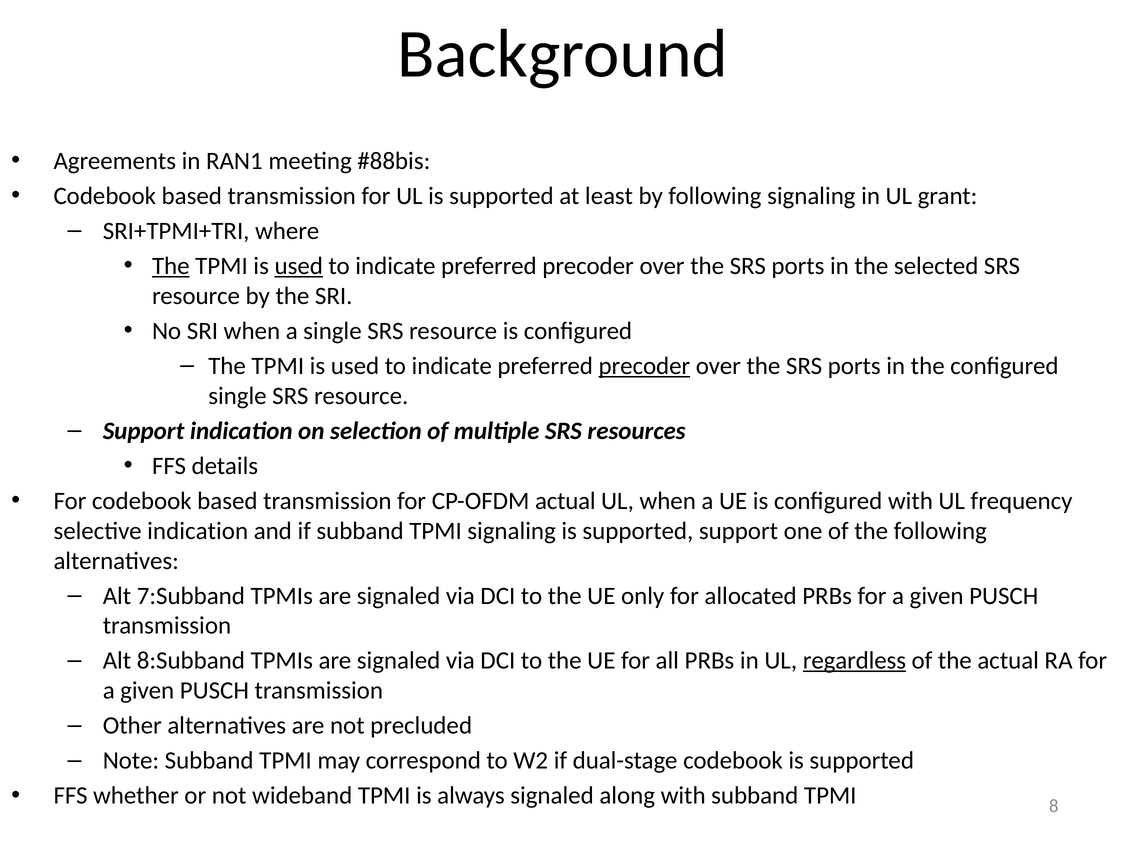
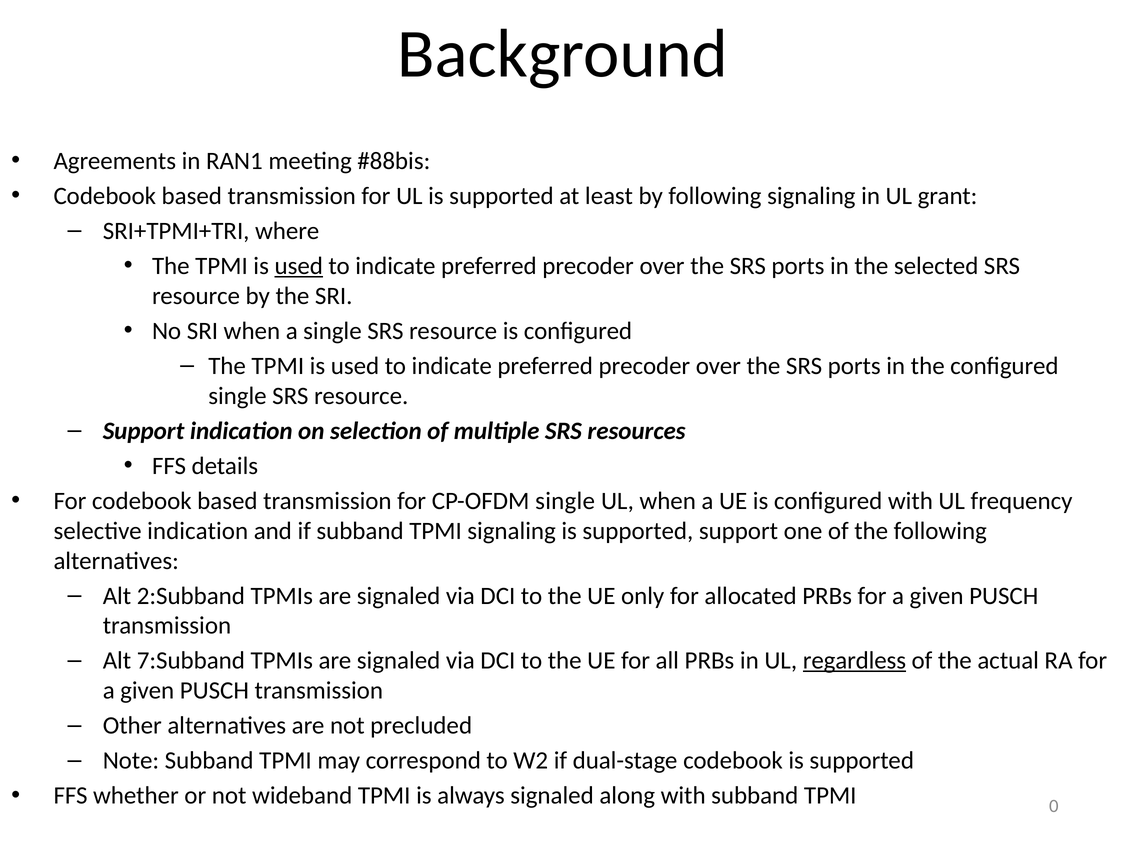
The at (171, 266) underline: present -> none
precoder at (644, 366) underline: present -> none
CP-OFDM actual: actual -> single
7:Subband: 7:Subband -> 2:Subband
8:Subband: 8:Subband -> 7:Subband
8: 8 -> 0
